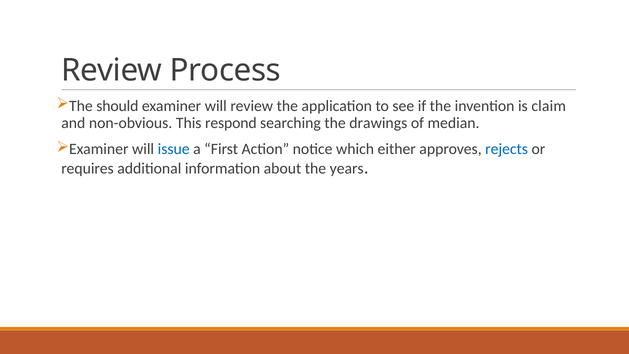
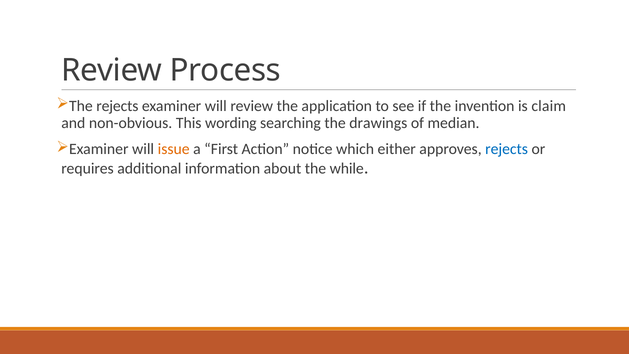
The should: should -> rejects
respond: respond -> wording
issue colour: blue -> orange
years: years -> while
